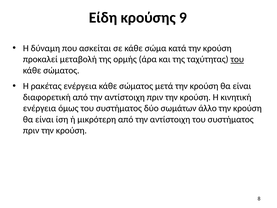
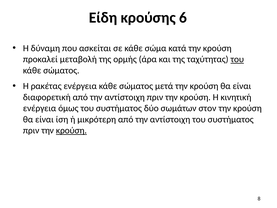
9: 9 -> 6
άλλο: άλλο -> στον
κρούση at (71, 130) underline: none -> present
